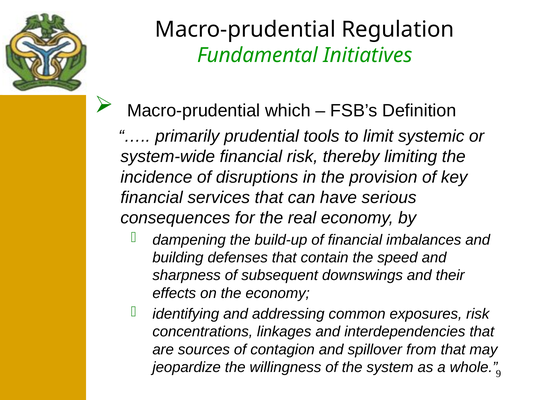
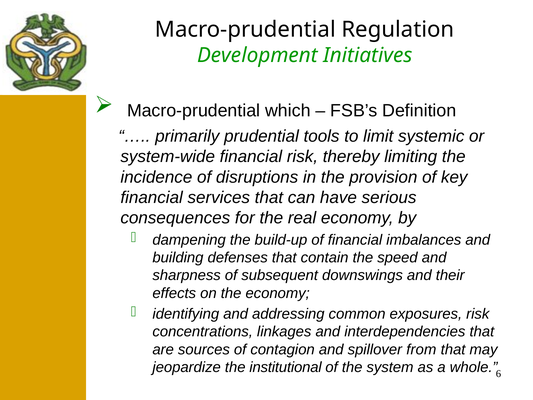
Fundamental: Fundamental -> Development
willingness: willingness -> institutional
9: 9 -> 6
